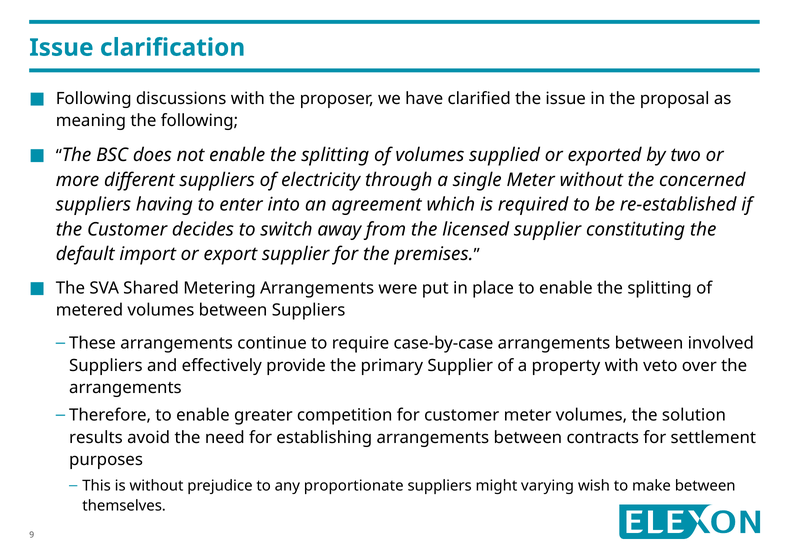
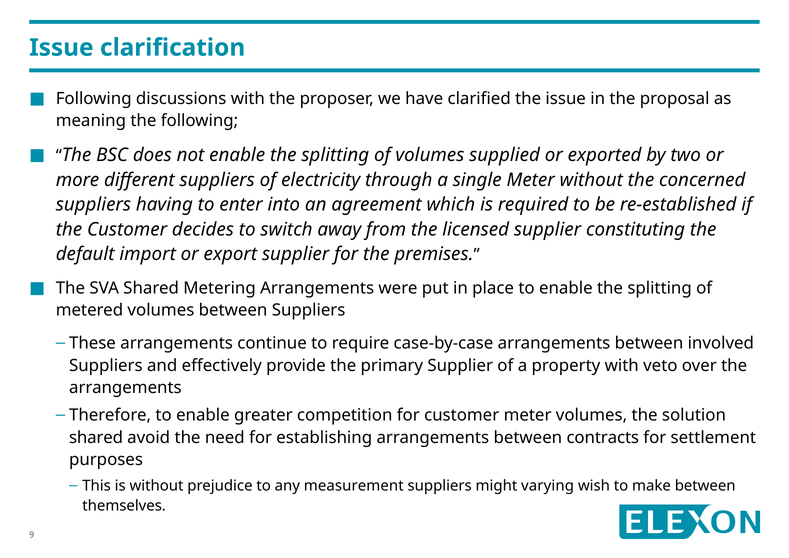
results at (96, 437): results -> shared
proportionate: proportionate -> measurement
